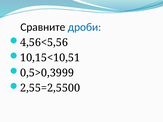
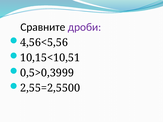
дроби colour: blue -> purple
